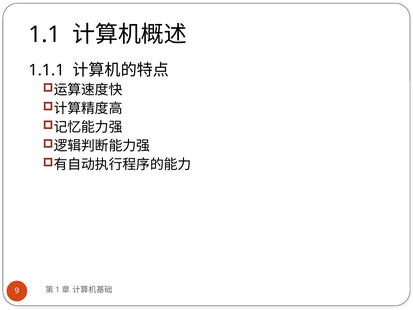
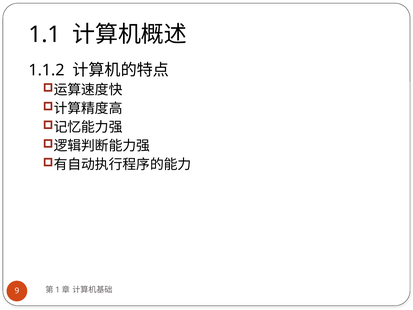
1.1.1: 1.1.1 -> 1.1.2
